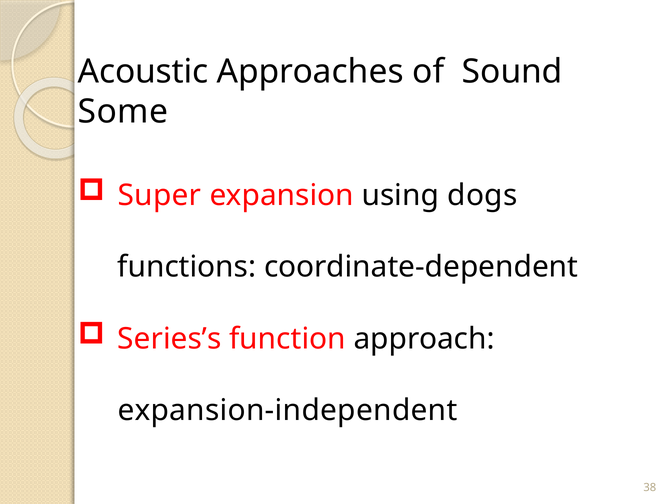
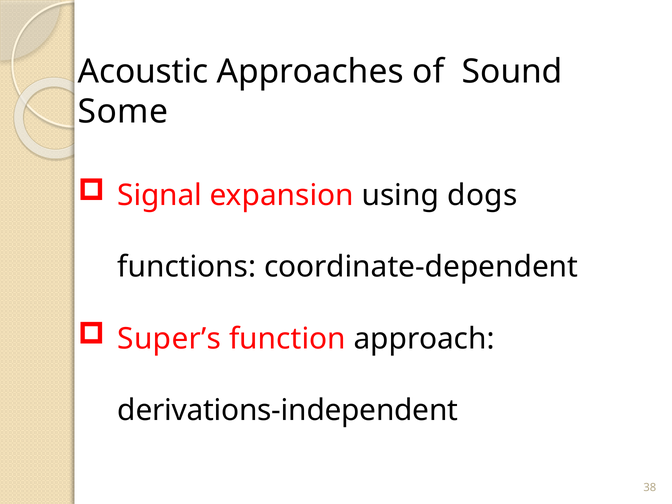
Super: Super -> Signal
Series’s: Series’s -> Super’s
expansion-independent: expansion-independent -> derivations-independent
